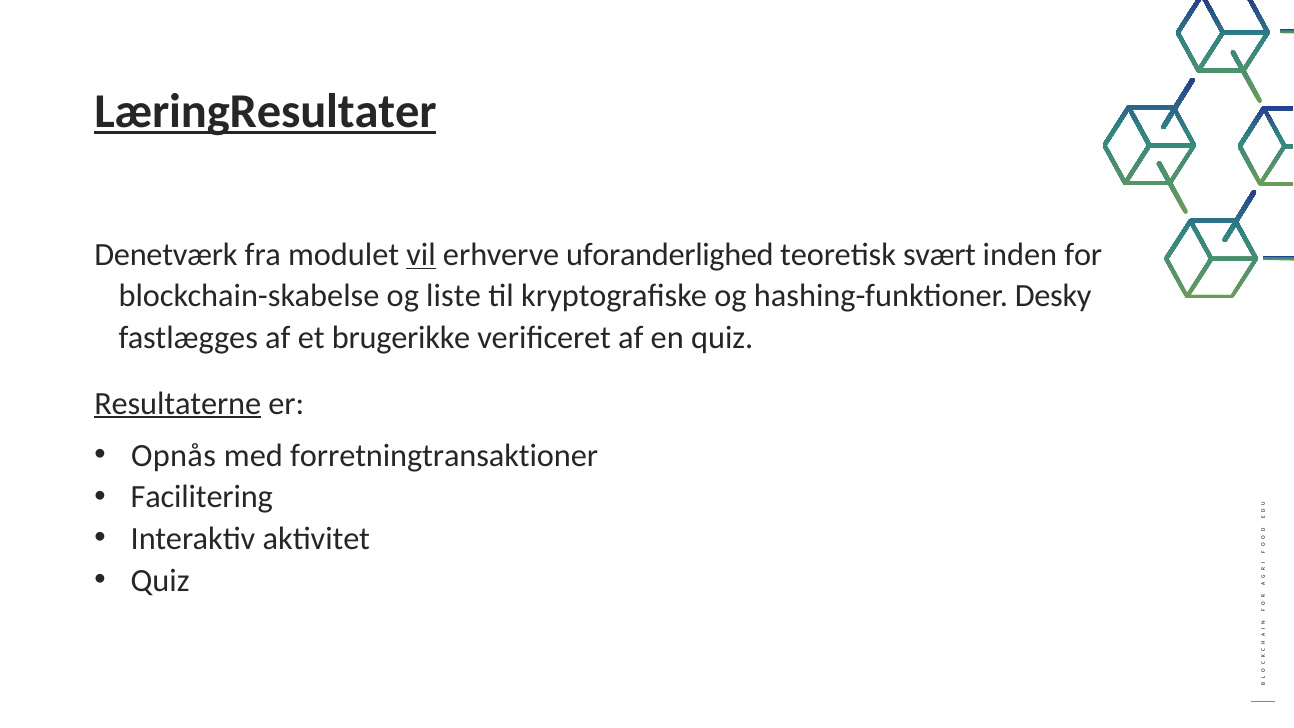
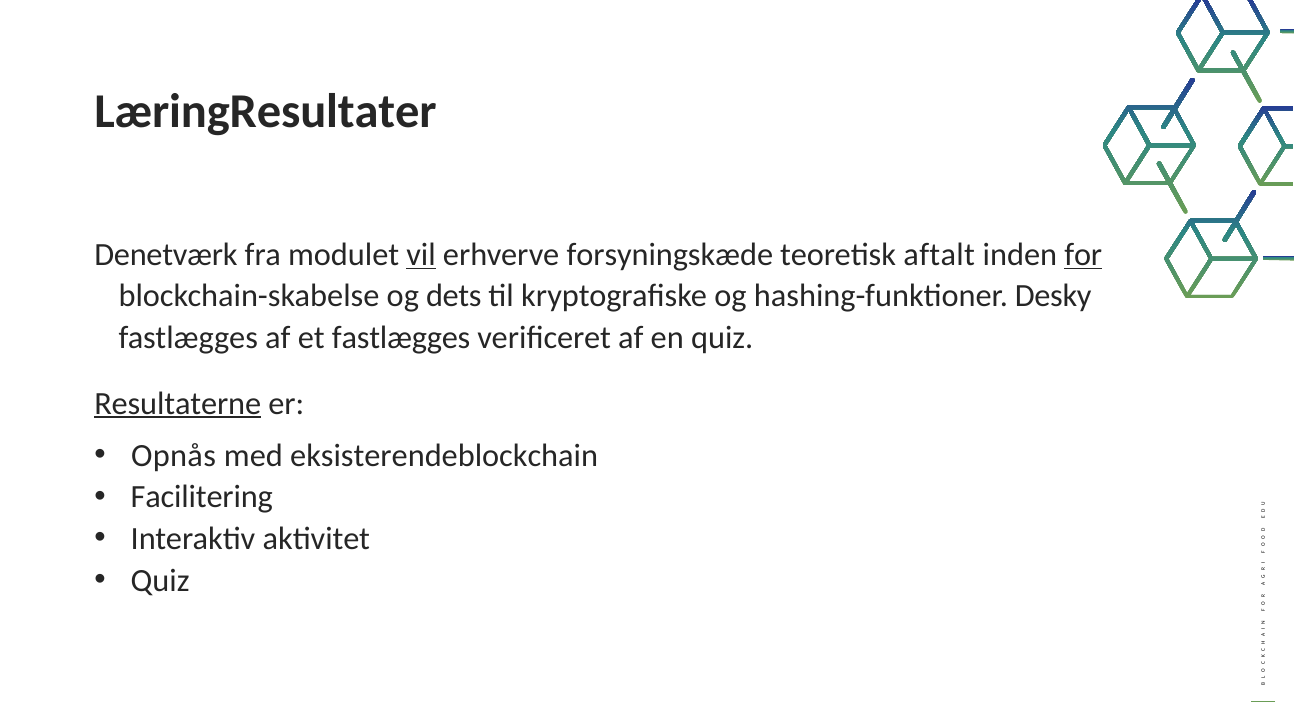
LæringResultater underline: present -> none
uforanderlighed: uforanderlighed -> forsyningskæde
svært: svært -> aftalt
for underline: none -> present
liste: liste -> dets
et brugerikke: brugerikke -> fastlægges
forretningtransaktioner: forretningtransaktioner -> eksisterendeblockchain
